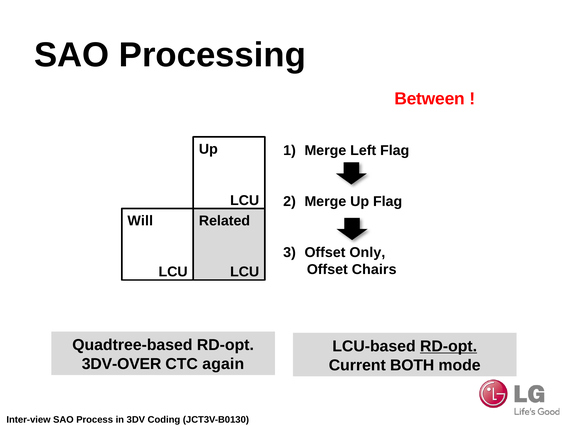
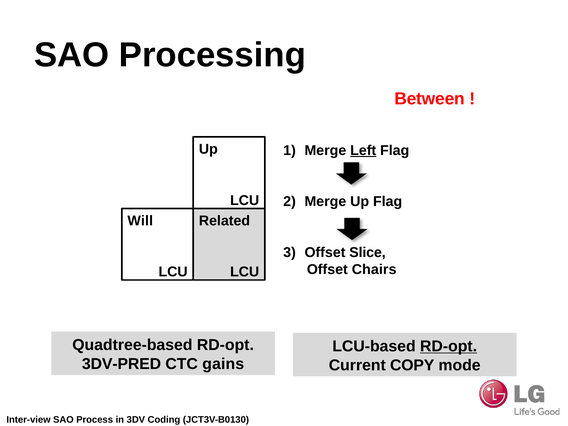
Left underline: none -> present
Only: Only -> Slice
3DV-OVER: 3DV-OVER -> 3DV-PRED
again: again -> gains
BOTH: BOTH -> COPY
